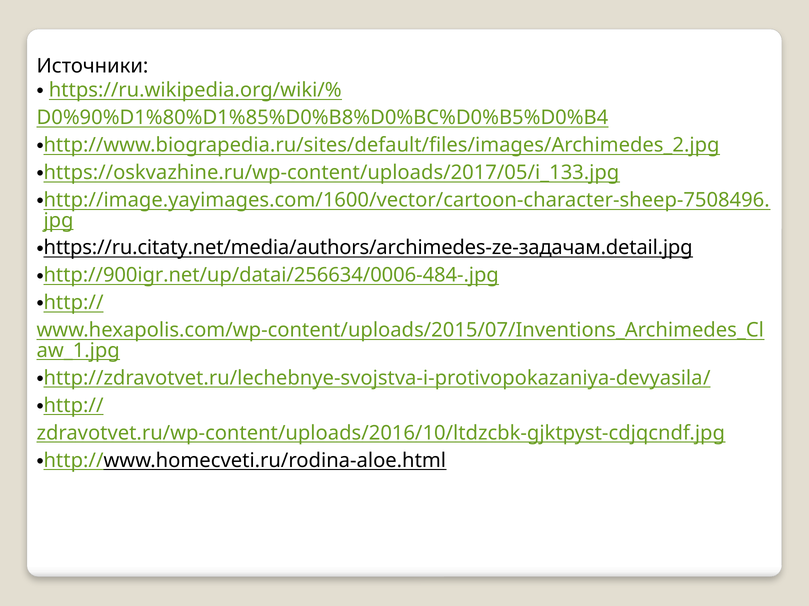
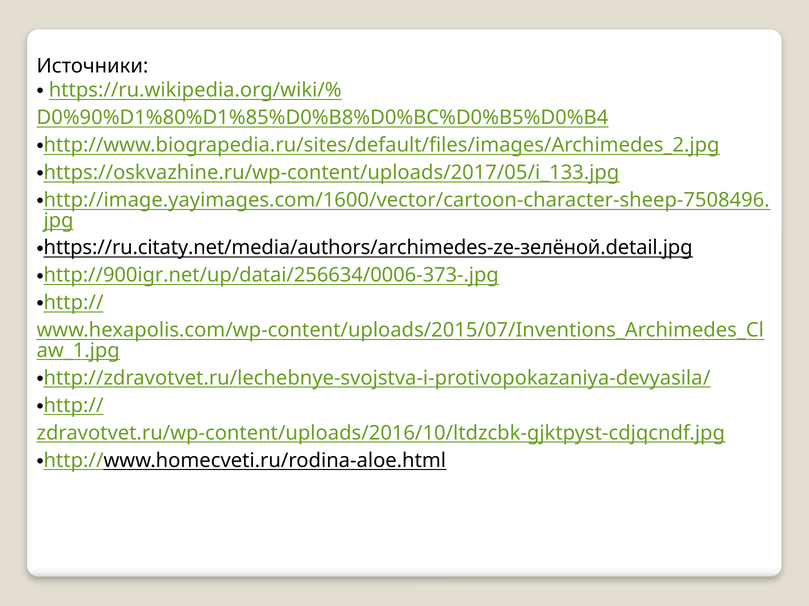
https://ru.citaty.net/media/authors/archimedes-ze-задачам.detail.jpg: https://ru.citaty.net/media/authors/archimedes-ze-задачам.detail.jpg -> https://ru.citaty.net/media/authors/archimedes-ze-зелёной.detail.jpg
http://900igr.net/up/datai/256634/0006-484-.jpg: http://900igr.net/up/datai/256634/0006-484-.jpg -> http://900igr.net/up/datai/256634/0006-373-.jpg
